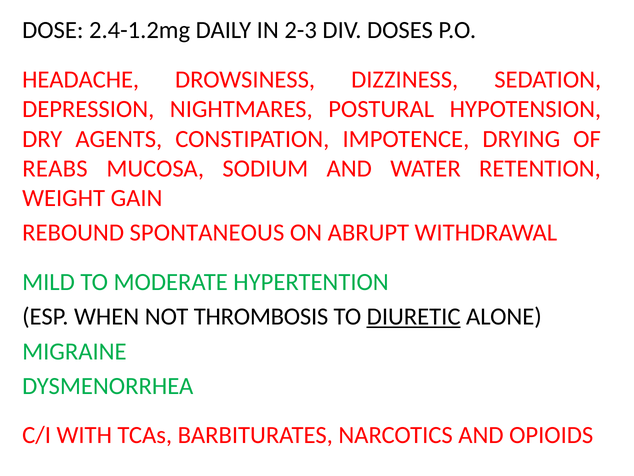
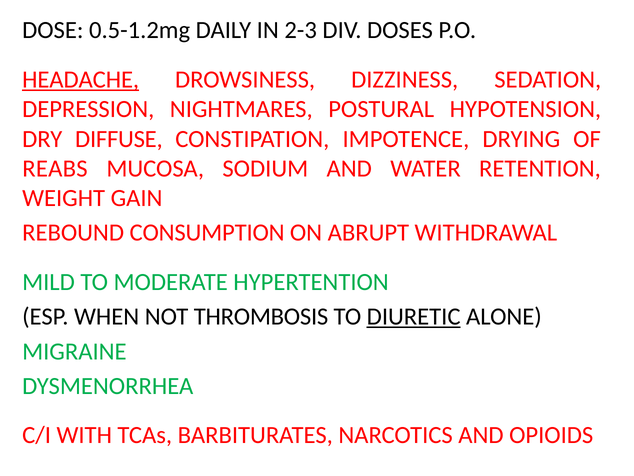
2.4-1.2mg: 2.4-1.2mg -> 0.5-1.2mg
HEADACHE underline: none -> present
AGENTS: AGENTS -> DIFFUSE
SPONTANEOUS: SPONTANEOUS -> CONSUMPTION
